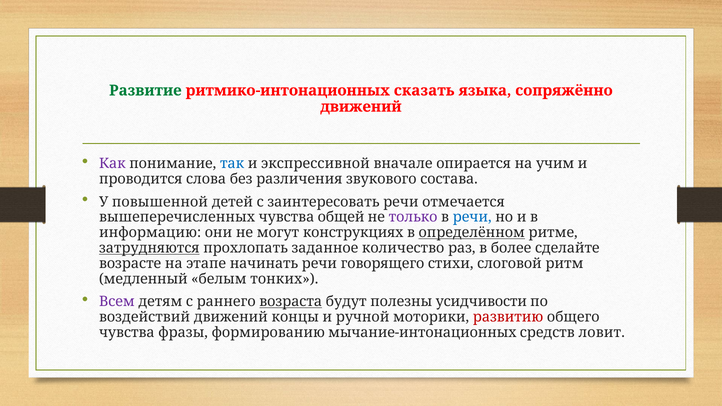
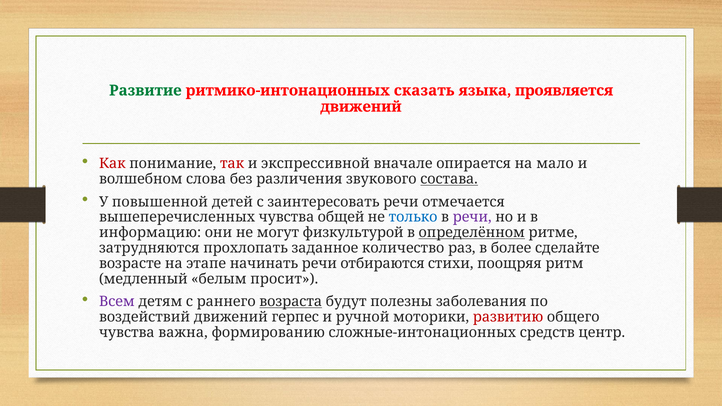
сопряжённо: сопряжённо -> проявляется
Как colour: purple -> red
так colour: blue -> red
учим: учим -> мало
проводится: проводится -> волшебном
состава underline: none -> present
только colour: purple -> blue
речи at (472, 217) colour: blue -> purple
конструкциях: конструкциях -> физкультурой
затрудняются underline: present -> none
говорящего: говорящего -> отбираются
слоговой: слоговой -> поощряя
тонких: тонких -> просит
усидчивости: усидчивости -> заболевания
концы: концы -> герпес
фразы: фразы -> важна
мычание-интонационных: мычание-интонационных -> сложные-интонационных
ловит: ловит -> центр
